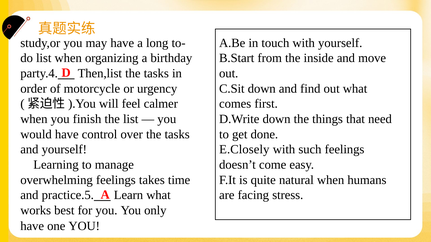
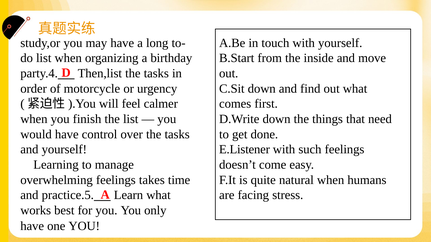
E.Closely: E.Closely -> E.Listener
